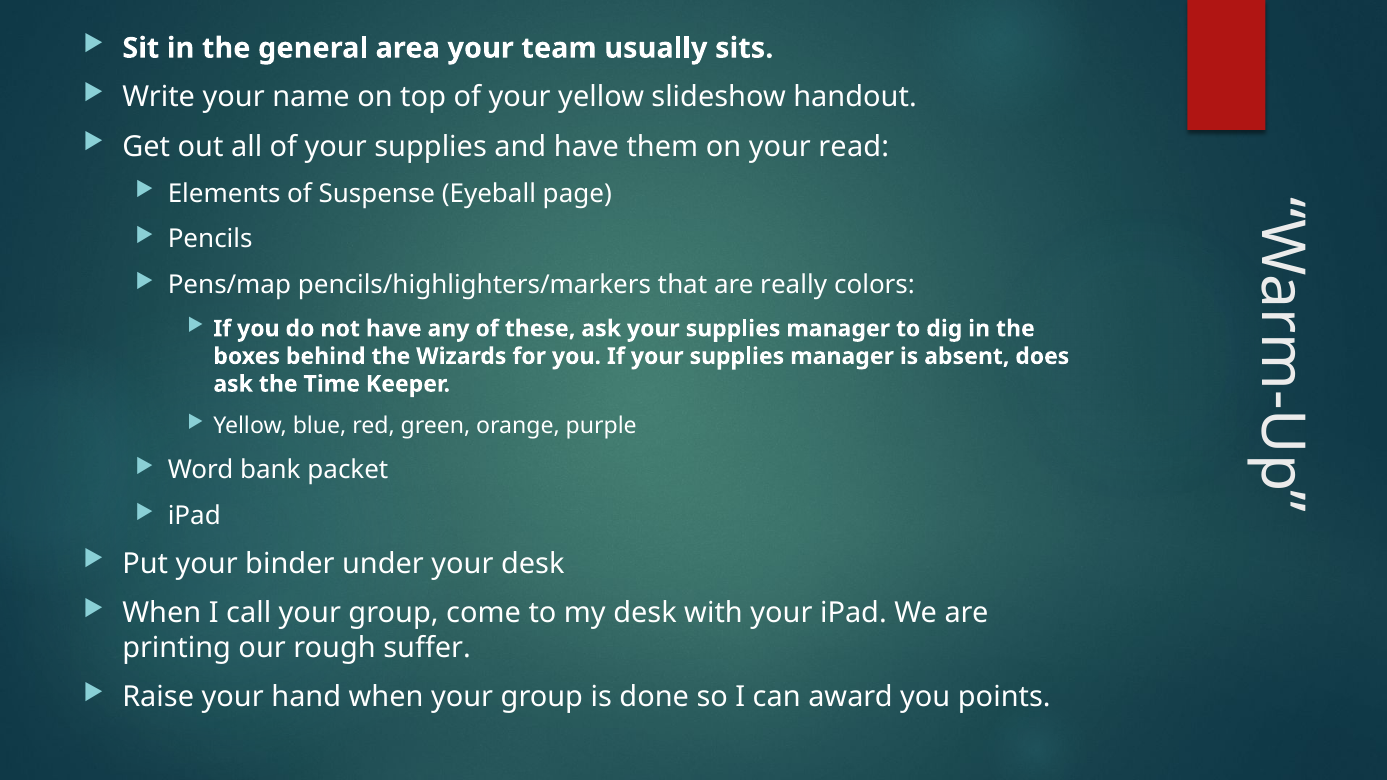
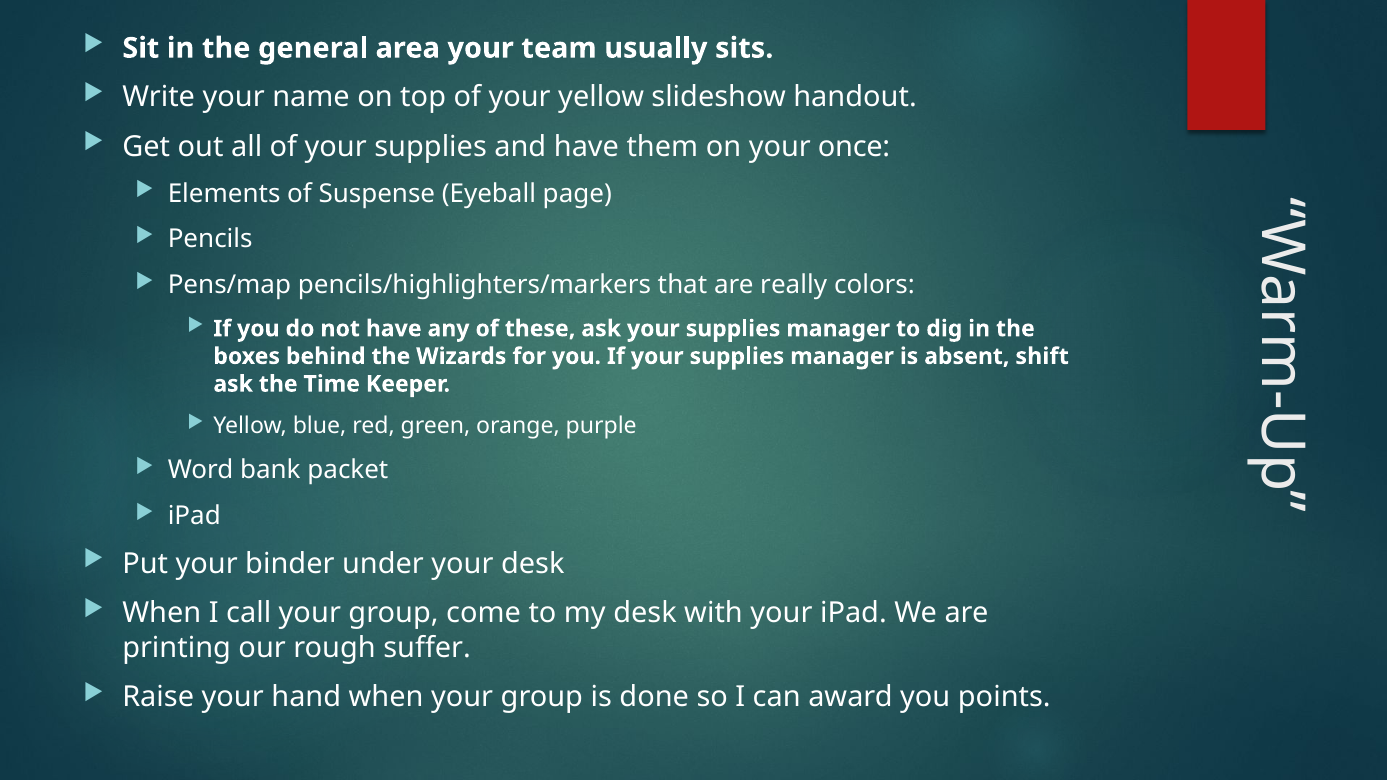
read: read -> once
does: does -> shift
